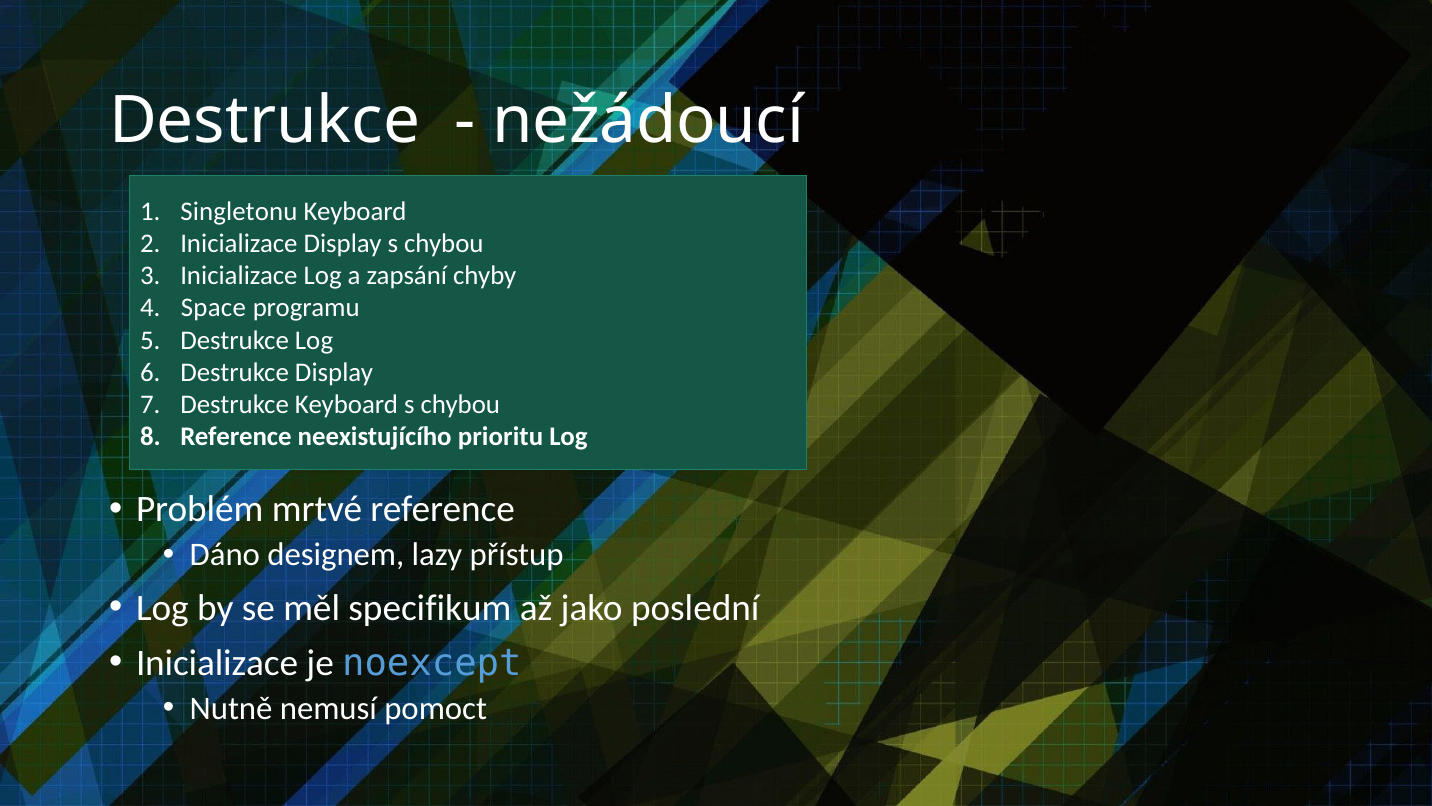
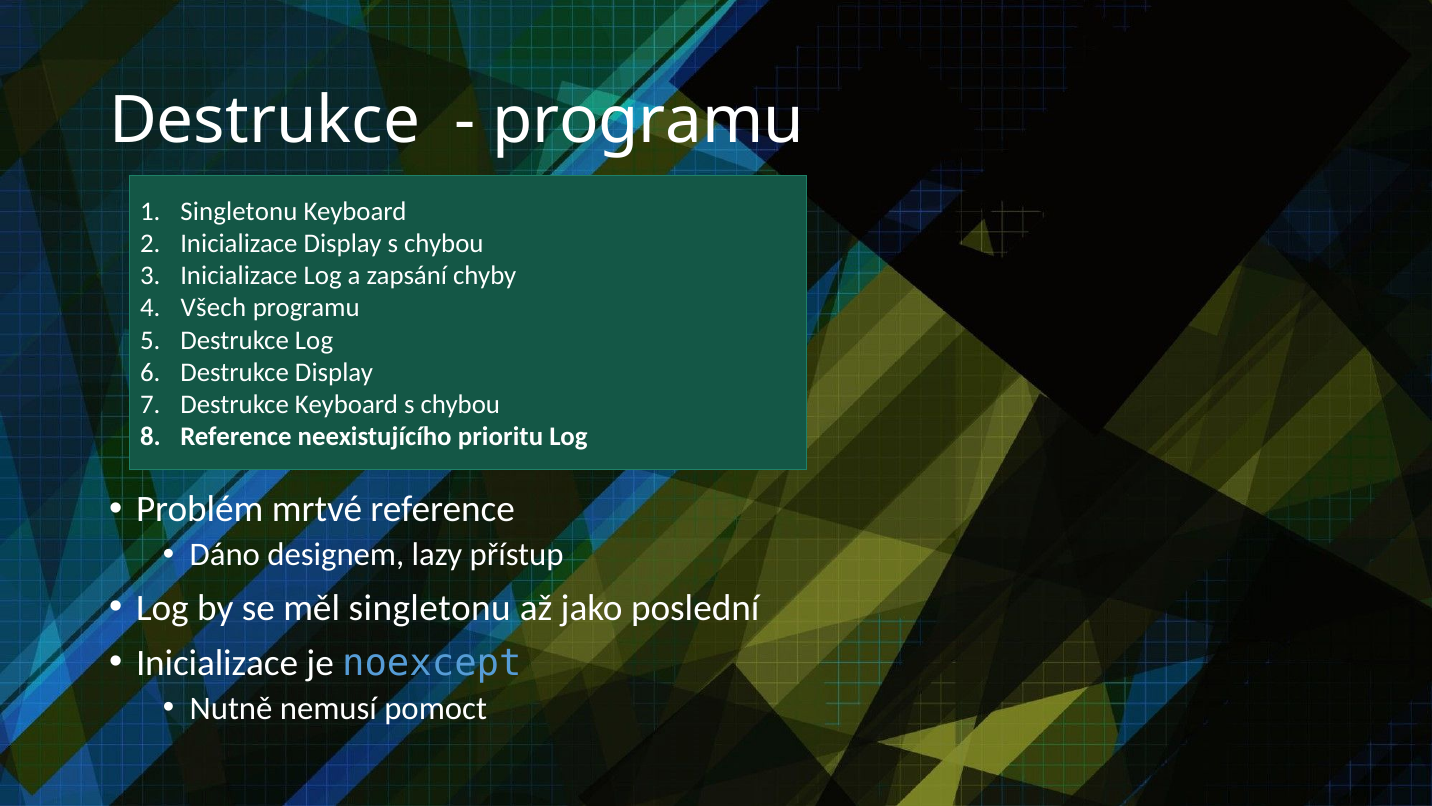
nežádoucí at (648, 120): nežádoucí -> programu
Space: Space -> Všech
měl specifikum: specifikum -> singletonu
